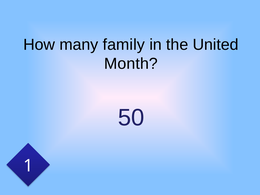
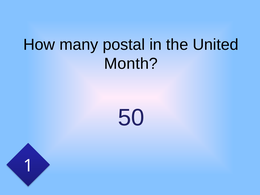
family: family -> postal
